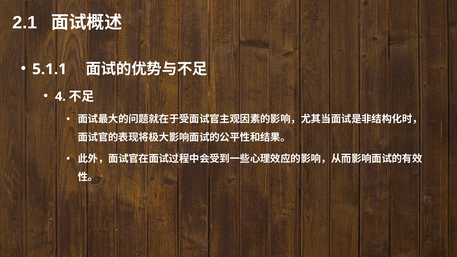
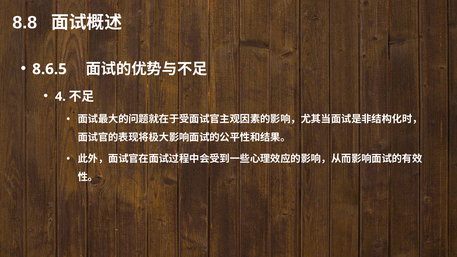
2.1: 2.1 -> 8.8
5.1.1: 5.1.1 -> 8.6.5
